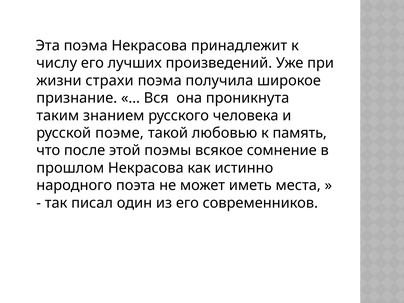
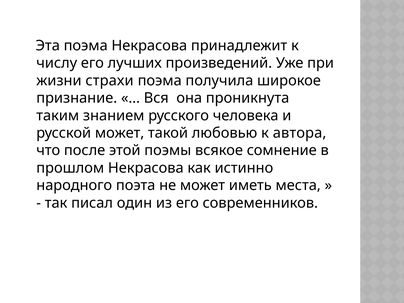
русской поэме: поэме -> может
память: память -> автора
